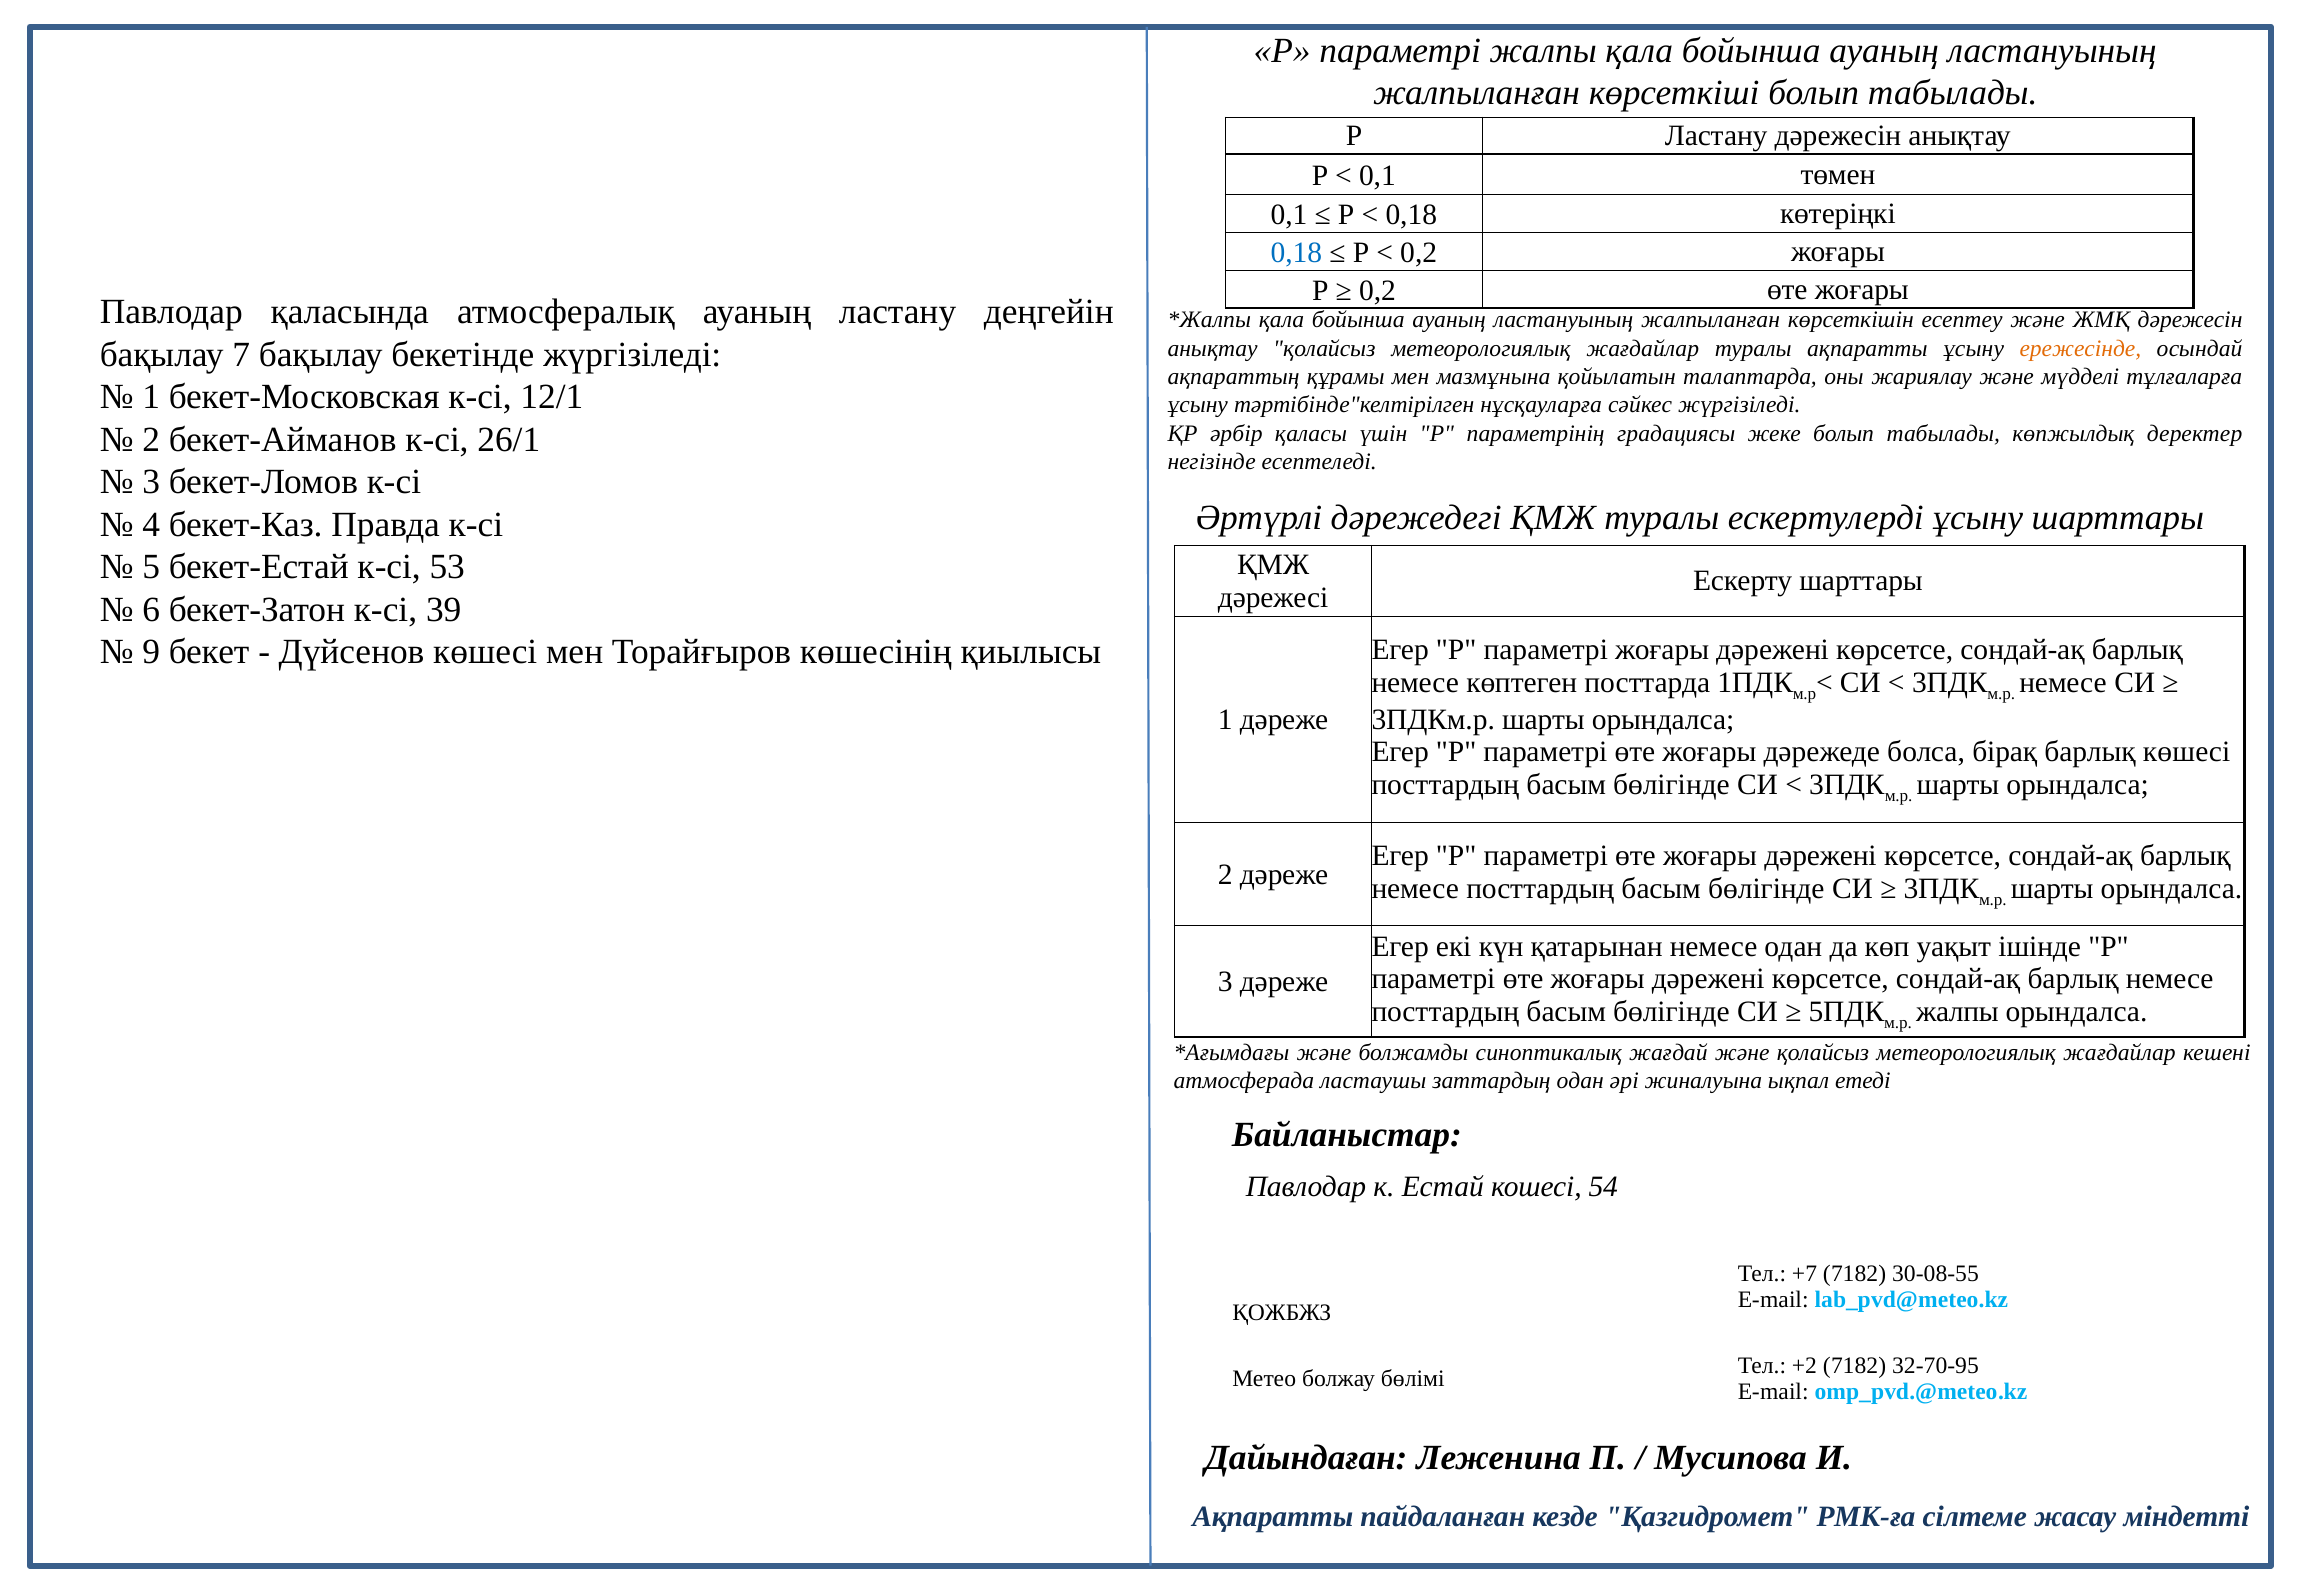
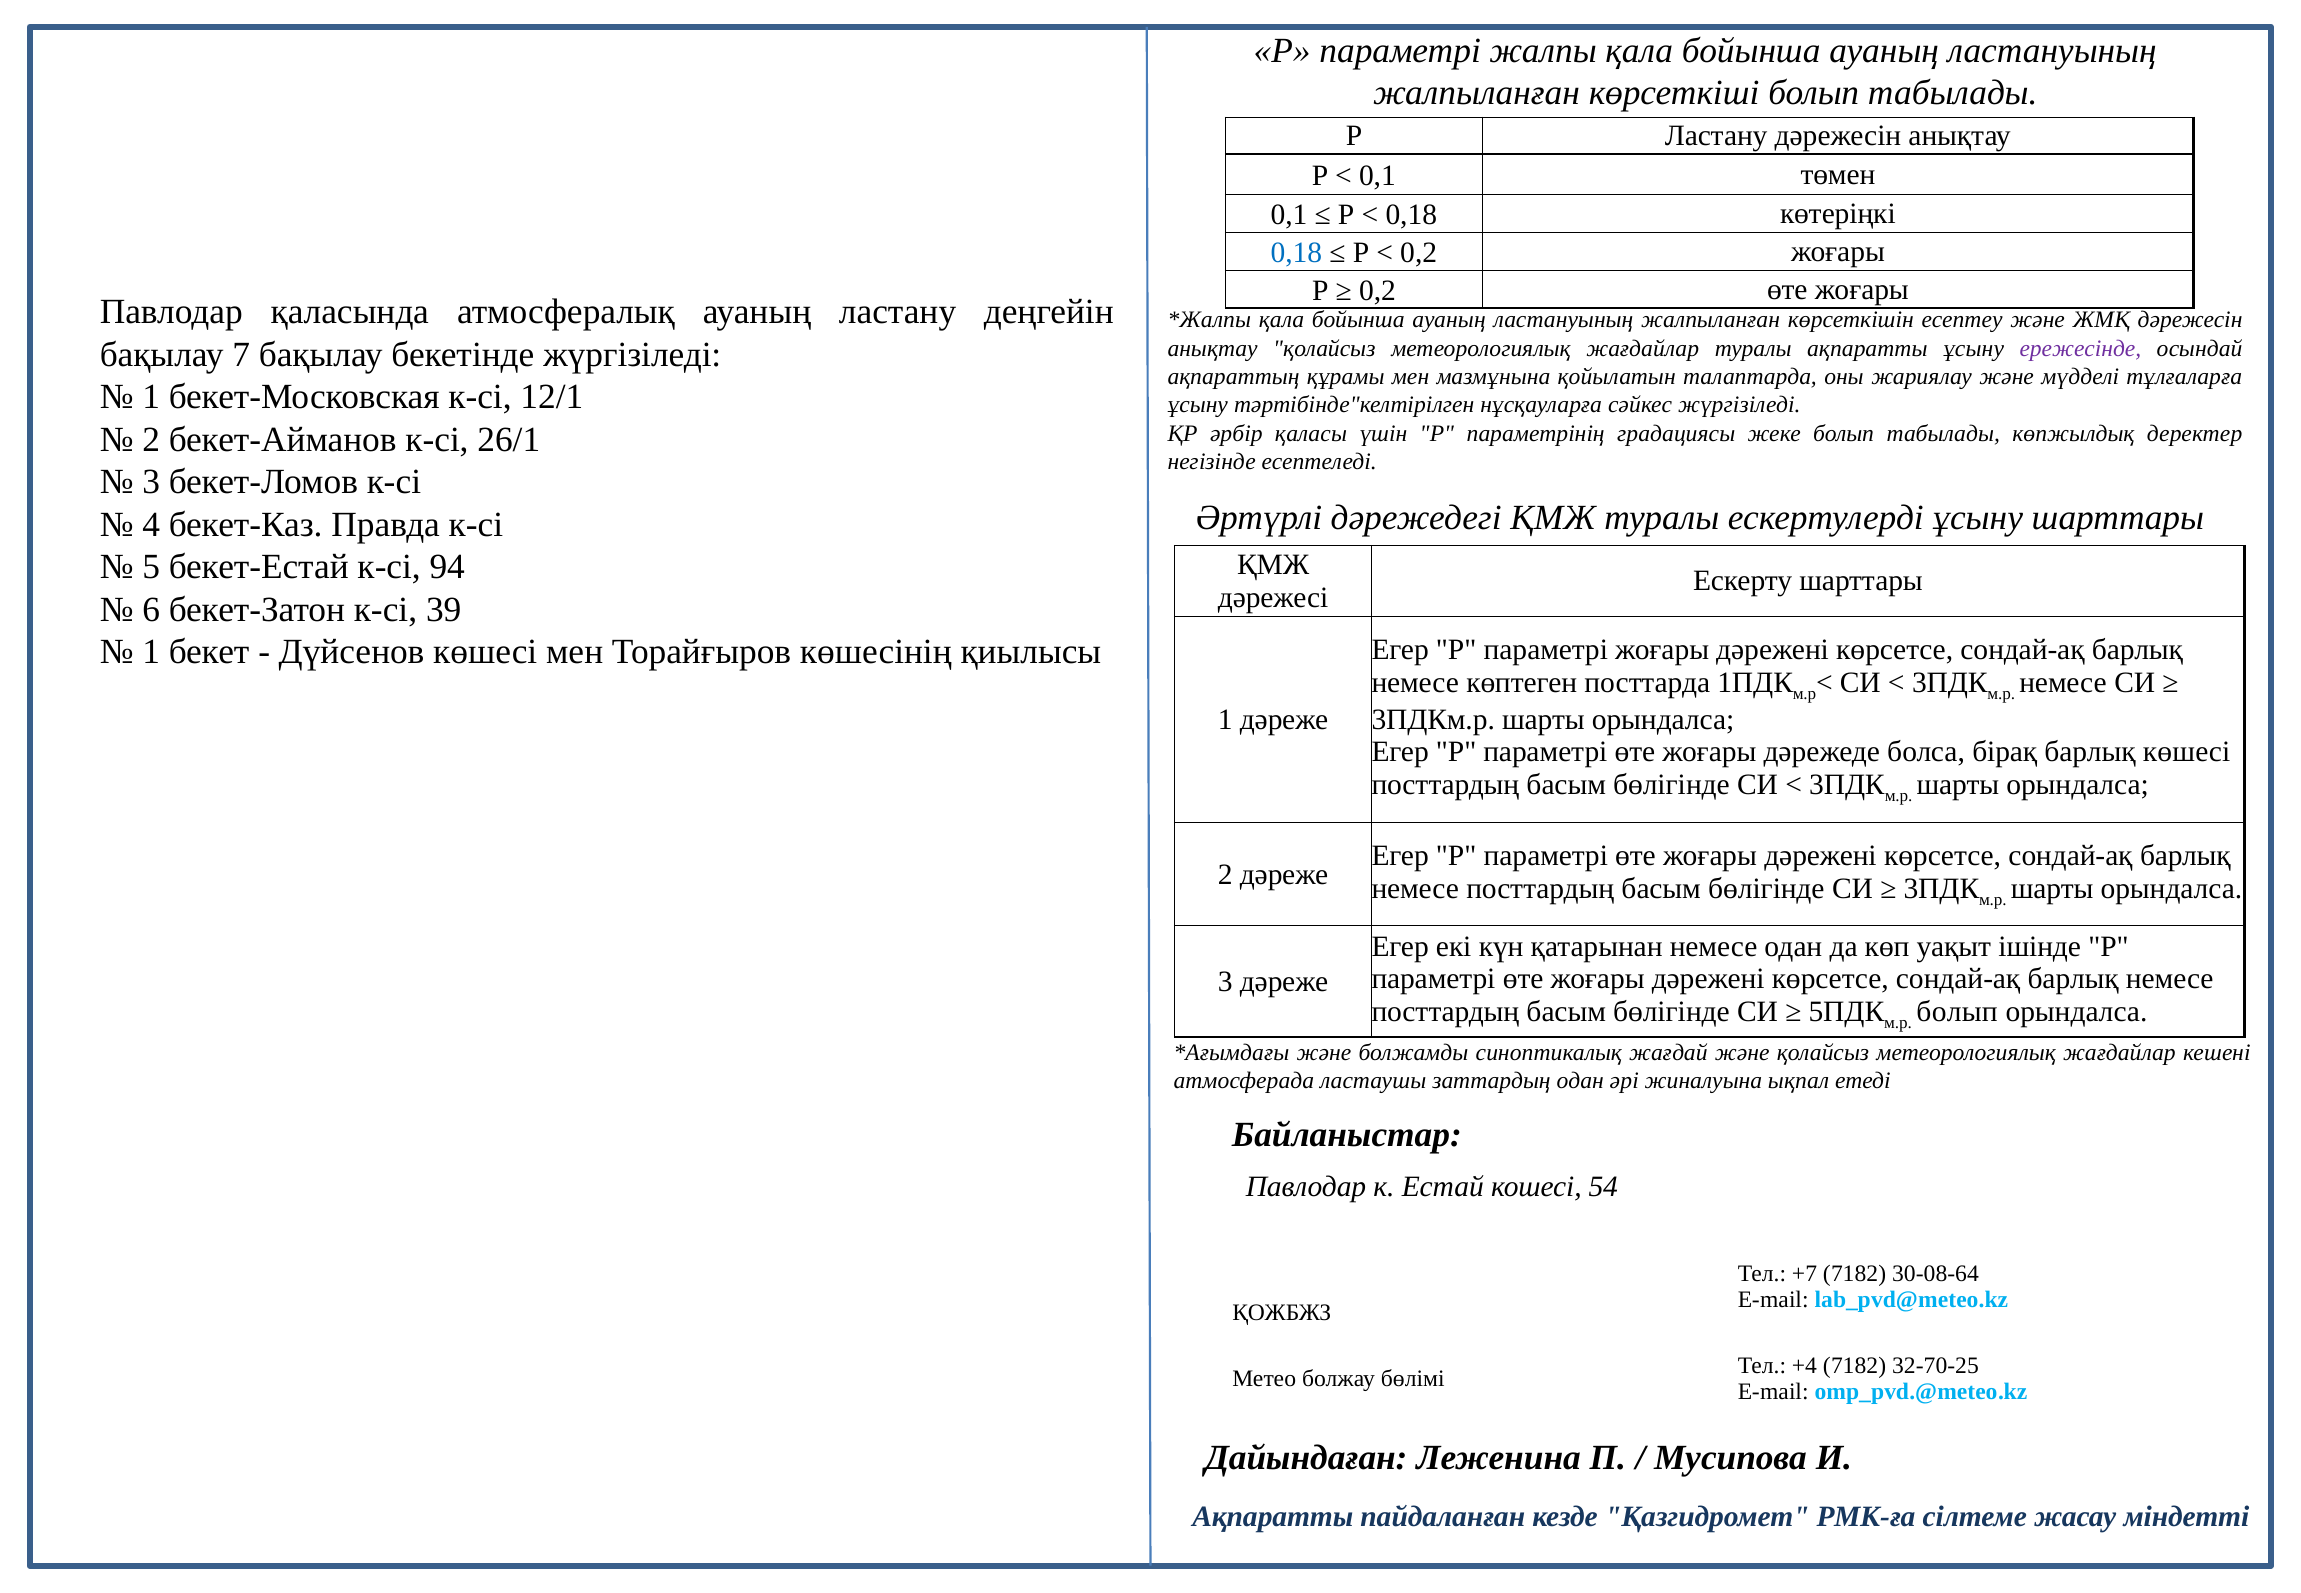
ережесінде colour: orange -> purple
53: 53 -> 94
9 at (151, 652): 9 -> 1
жалпы at (1957, 1012): жалпы -> болып
30-08-55: 30-08-55 -> 30-08-64
+2: +2 -> +4
32-70-95: 32-70-95 -> 32-70-25
